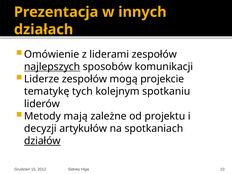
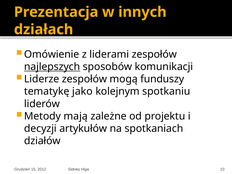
projekcie: projekcie -> funduszy
tych: tych -> jako
działów underline: present -> none
